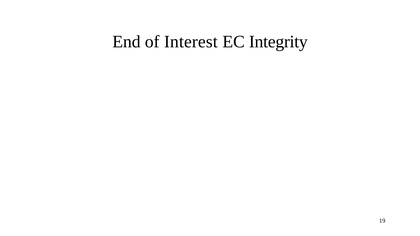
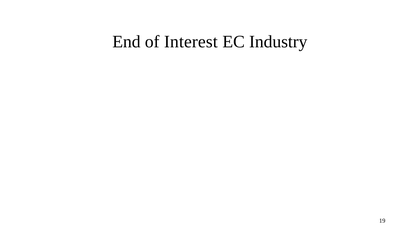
Integrity: Integrity -> Industry
